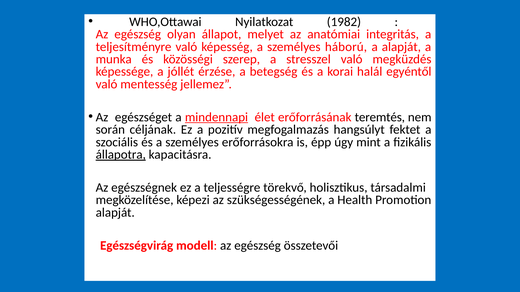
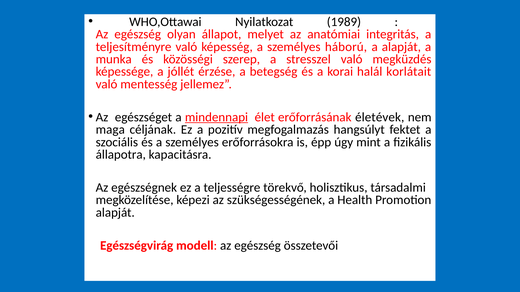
1982: 1982 -> 1989
egyéntől: egyéntől -> korlátait
teremtés: teremtés -> életévek
során: során -> maga
állapotra underline: present -> none
